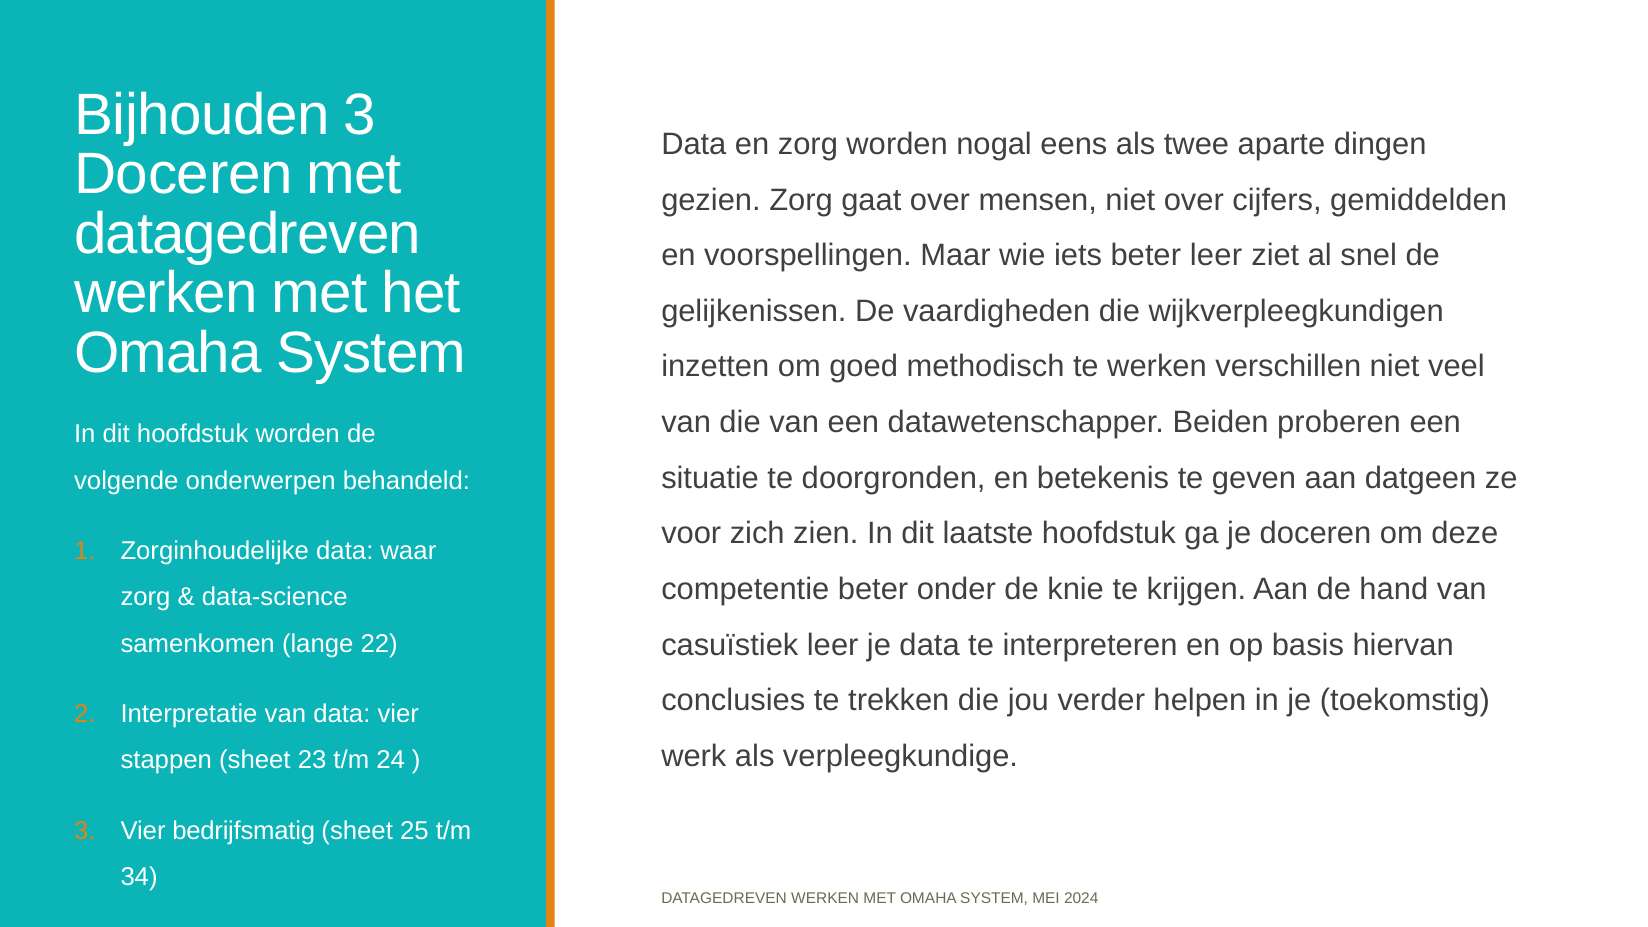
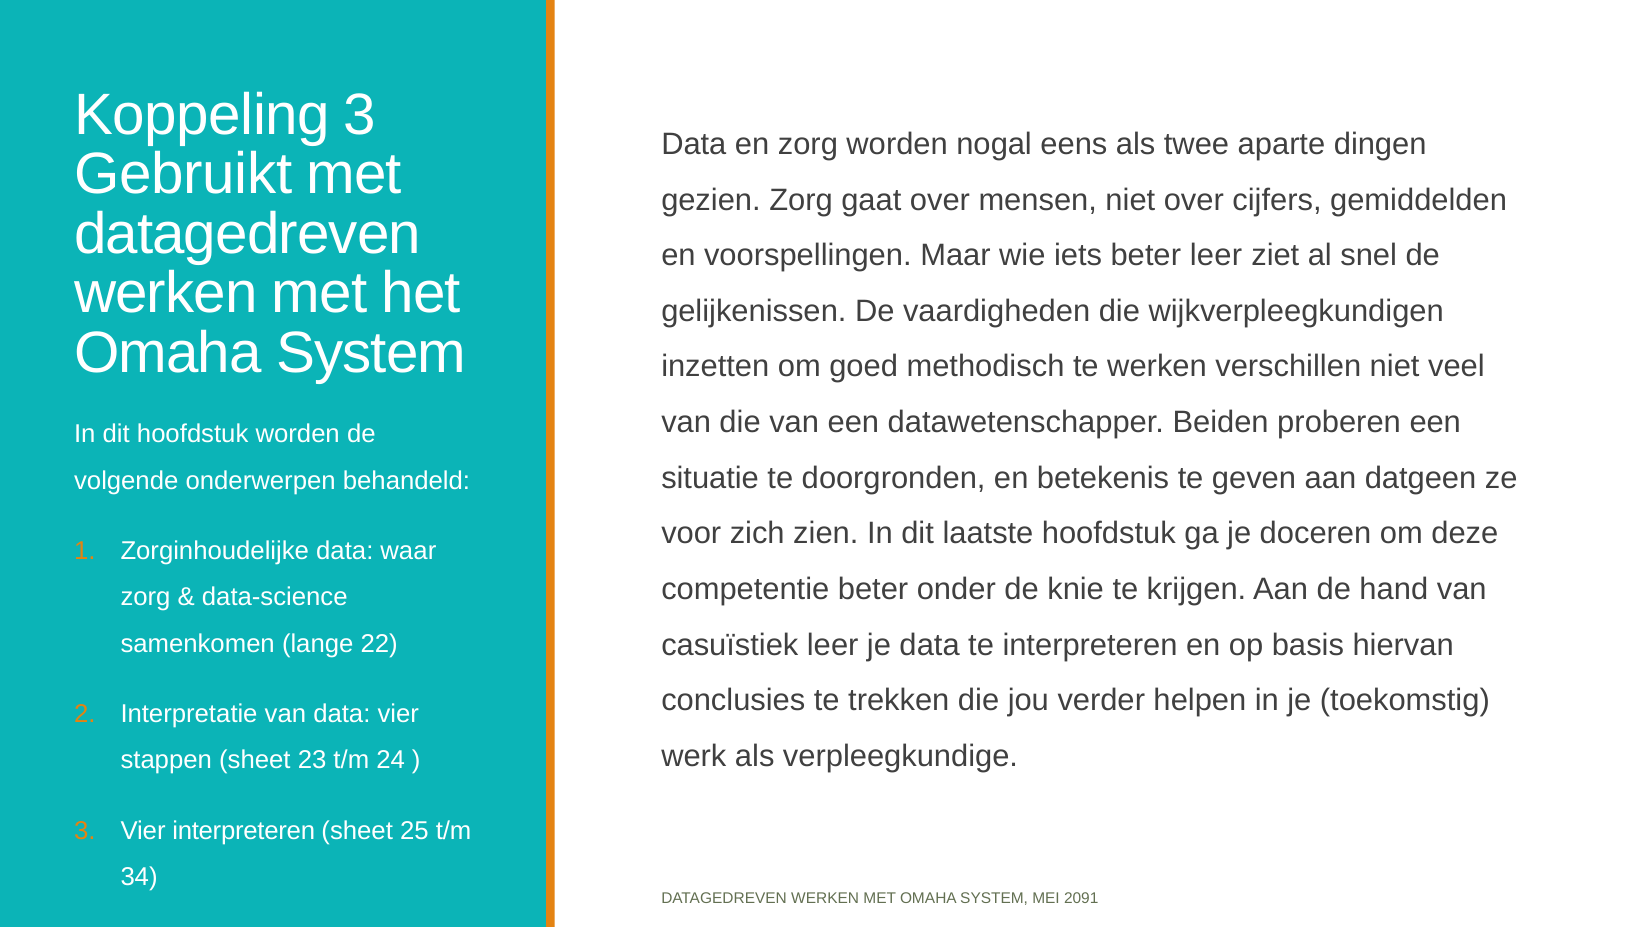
Bijhouden: Bijhouden -> Koppeling
Doceren at (183, 174): Doceren -> Gebruikt
Vier bedrijfsmatig: bedrijfsmatig -> interpreteren
2024: 2024 -> 2091
